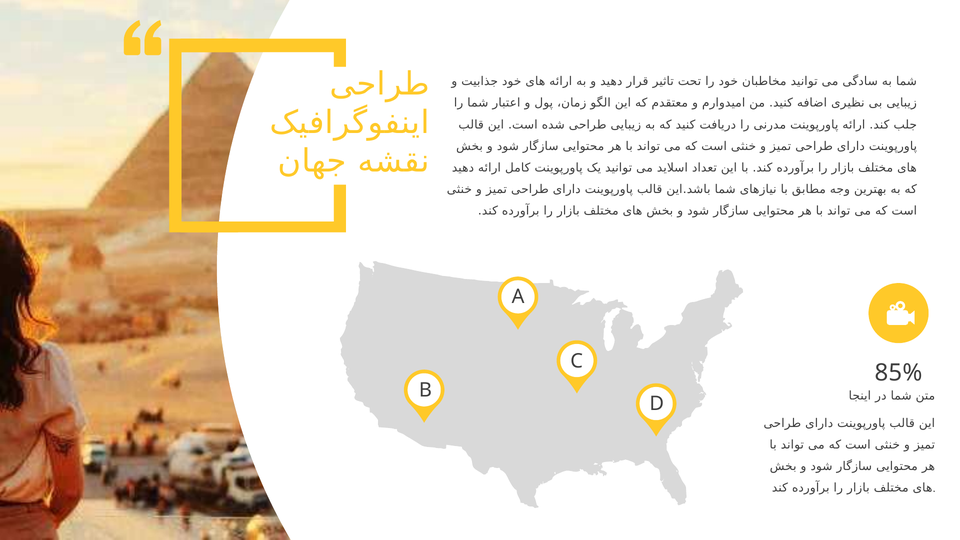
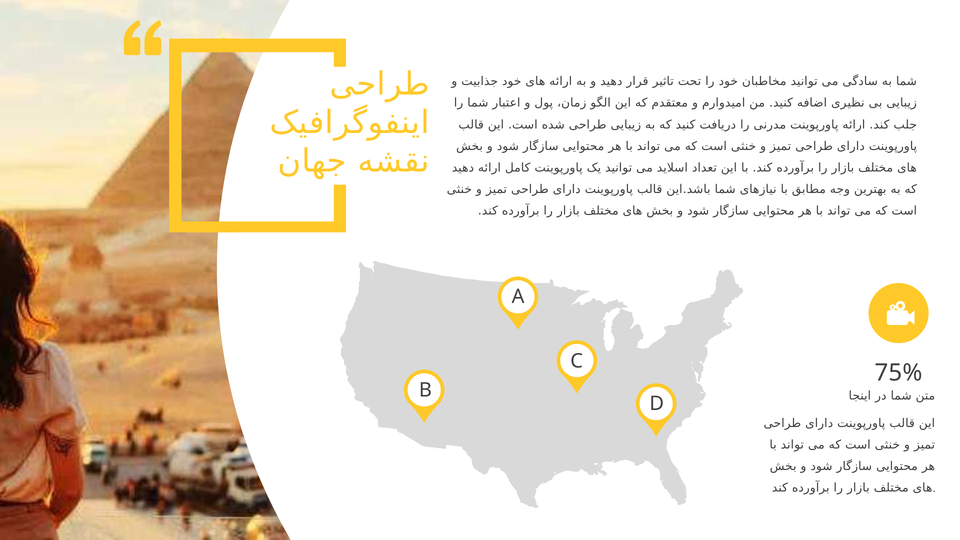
85%: 85% -> 75%
